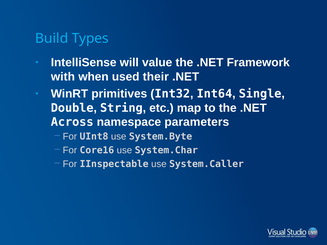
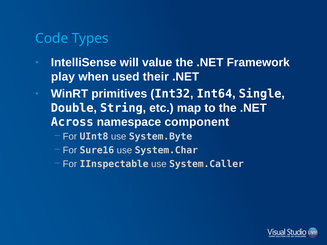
Build: Build -> Code
with: with -> play
parameters: parameters -> component
Core16: Core16 -> Sure16
